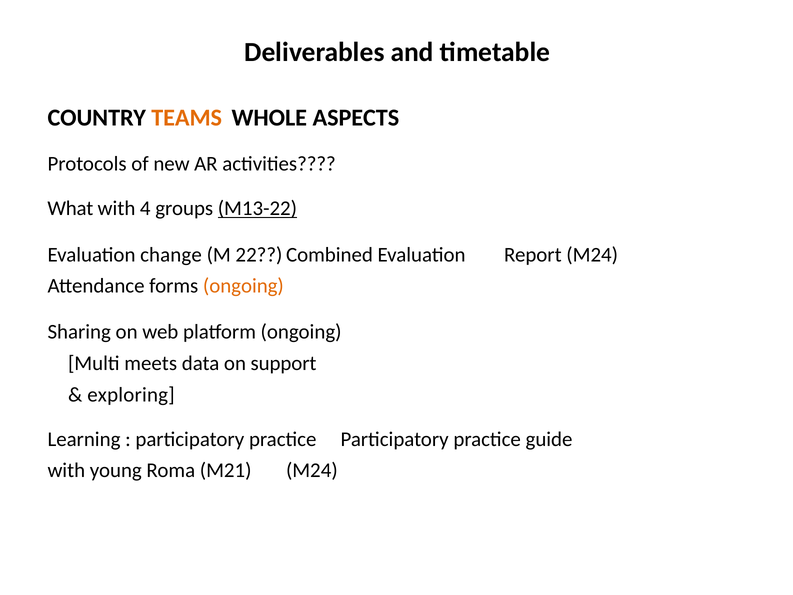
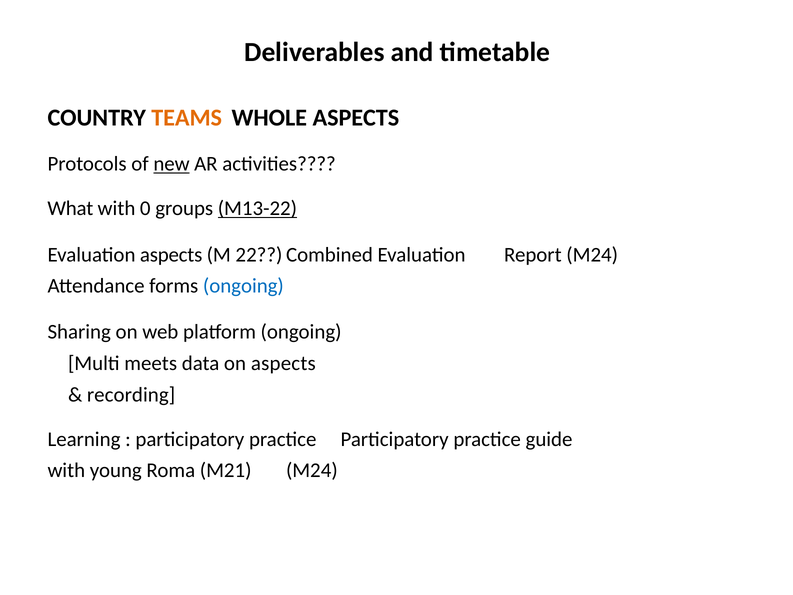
new underline: none -> present
4: 4 -> 0
Evaluation change: change -> aspects
ongoing at (243, 286) colour: orange -> blue
on support: support -> aspects
exploring: exploring -> recording
